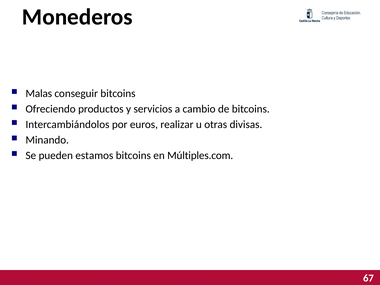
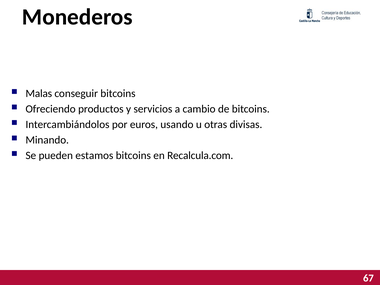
realizar: realizar -> usando
Múltiples.com: Múltiples.com -> Recalcula.com
